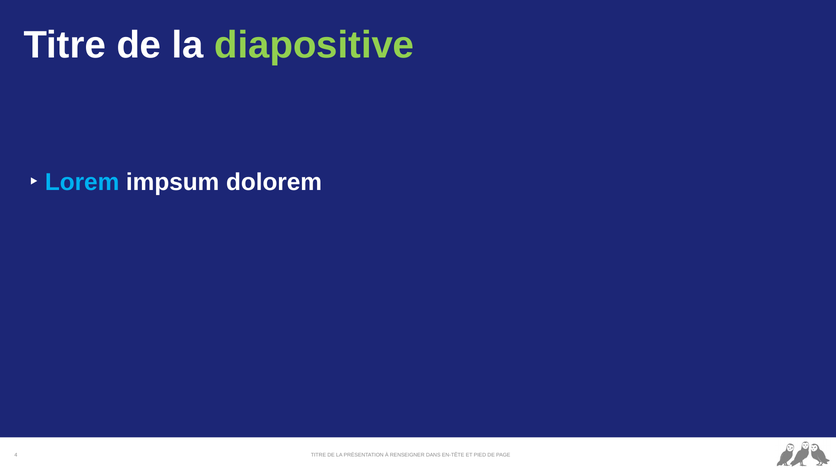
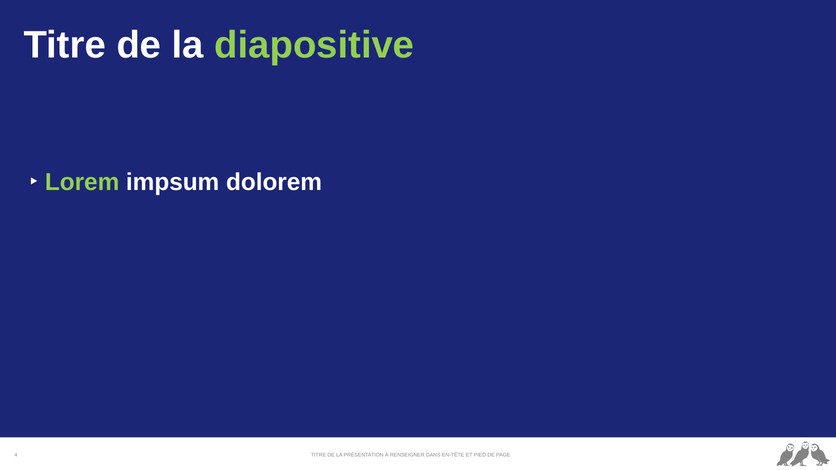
Lorem colour: light blue -> light green
